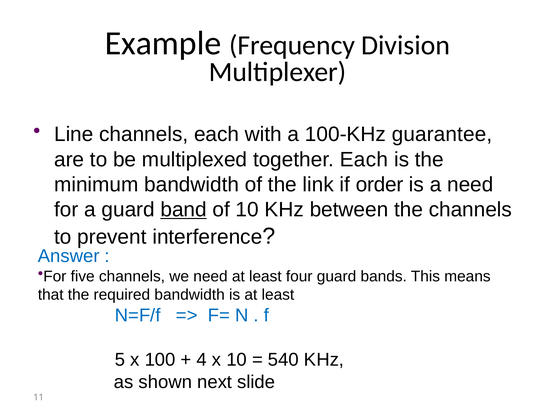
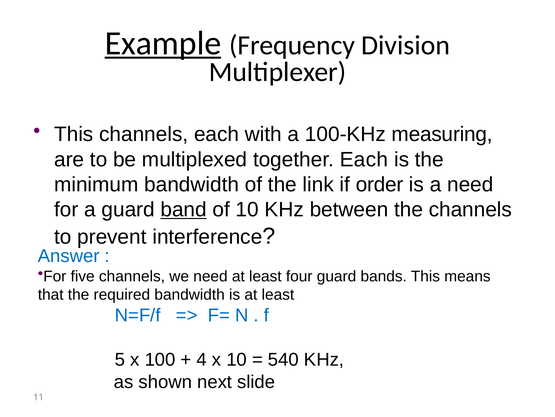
Example underline: none -> present
Line at (74, 134): Line -> This
guarantee: guarantee -> measuring
